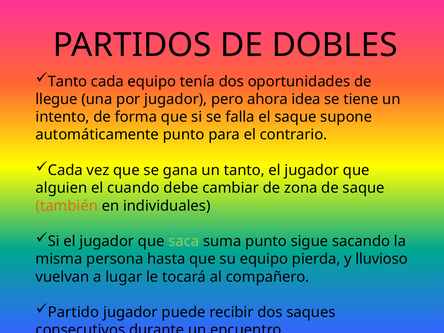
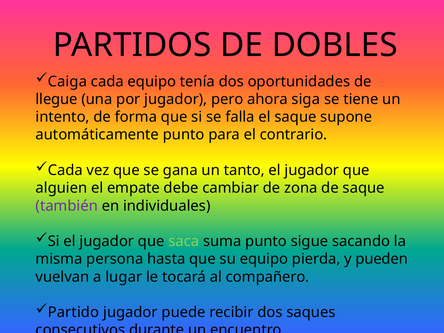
Tanto at (68, 81): Tanto -> Caiga
idea: idea -> siga
cuando: cuando -> empate
también colour: orange -> purple
lluvioso: lluvioso -> pueden
